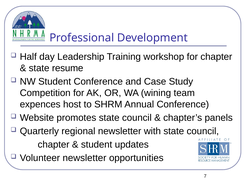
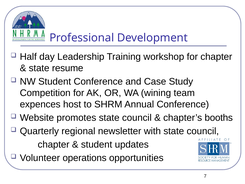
panels: panels -> booths
Volunteer newsletter: newsletter -> operations
